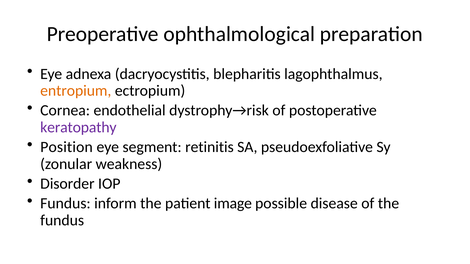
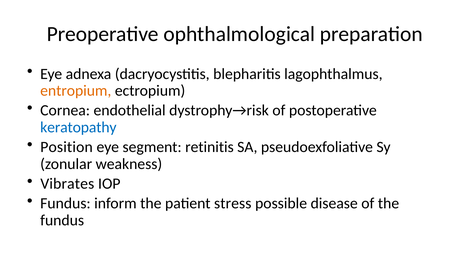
keratopathy colour: purple -> blue
Disorder: Disorder -> Vibrates
image: image -> stress
